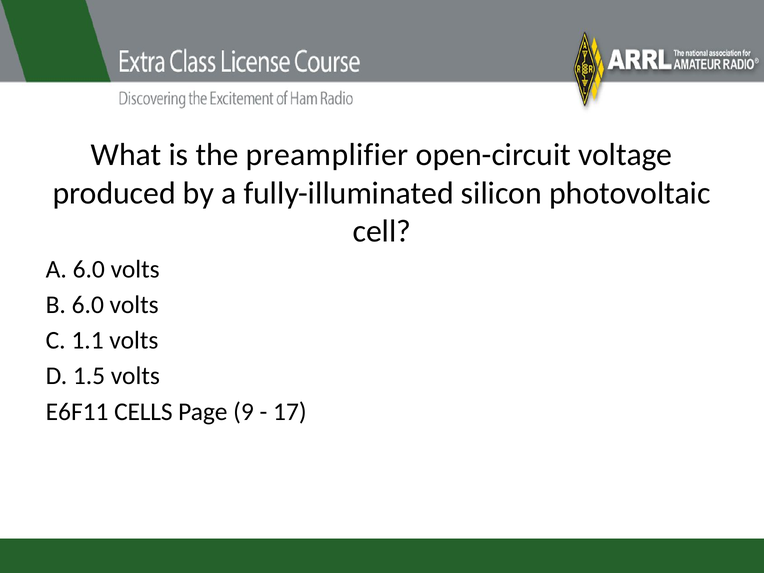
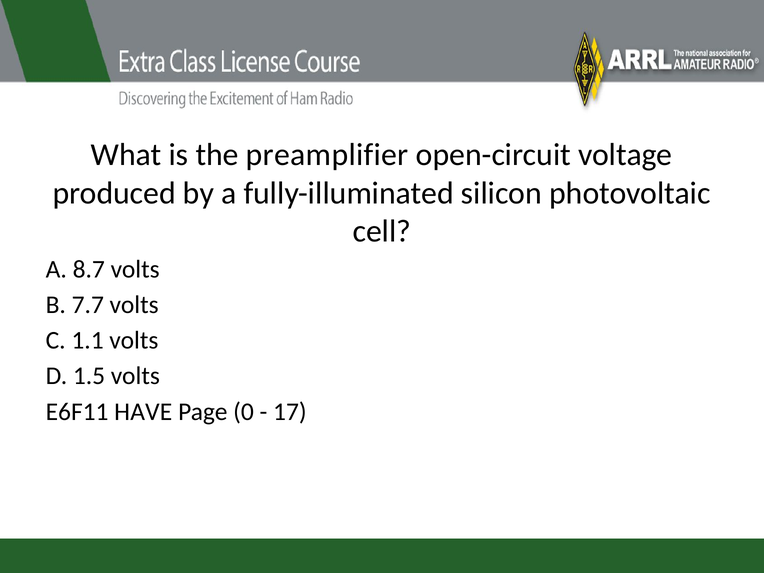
A 6.0: 6.0 -> 8.7
B 6.0: 6.0 -> 7.7
CELLS: CELLS -> HAVE
9: 9 -> 0
